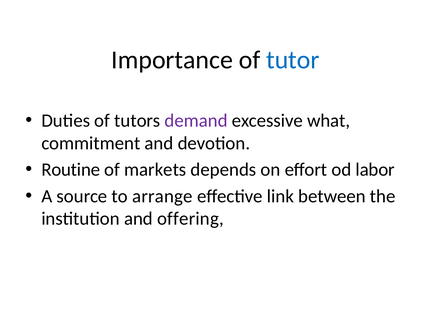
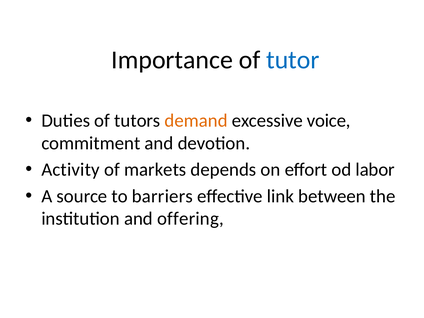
demand colour: purple -> orange
what: what -> voice
Routine: Routine -> Activity
arrange: arrange -> barriers
